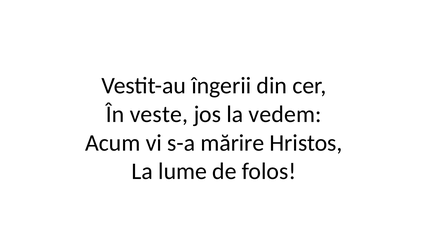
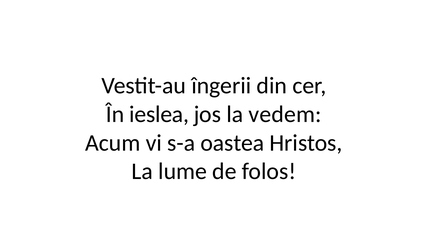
veste: veste -> ieslea
mărire: mărire -> oastea
